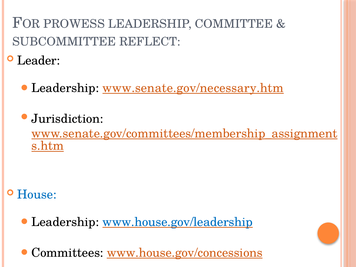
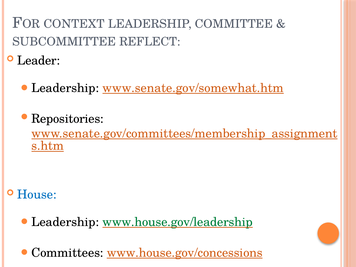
PROWESS: PROWESS -> CONTEXT
www.senate.gov/necessary.htm: www.senate.gov/necessary.htm -> www.senate.gov/somewhat.htm
Jurisdiction: Jurisdiction -> Repositories
www.house.gov/leadership colour: blue -> green
